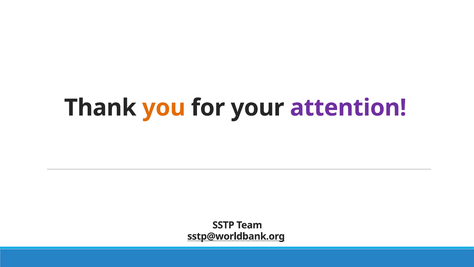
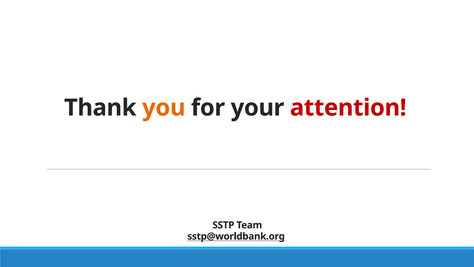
attention colour: purple -> red
